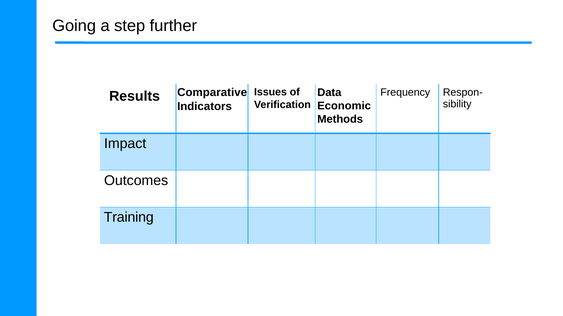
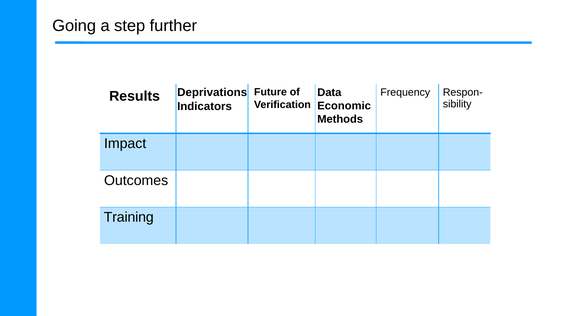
Issues: Issues -> Future
Comparative: Comparative -> Deprivations
